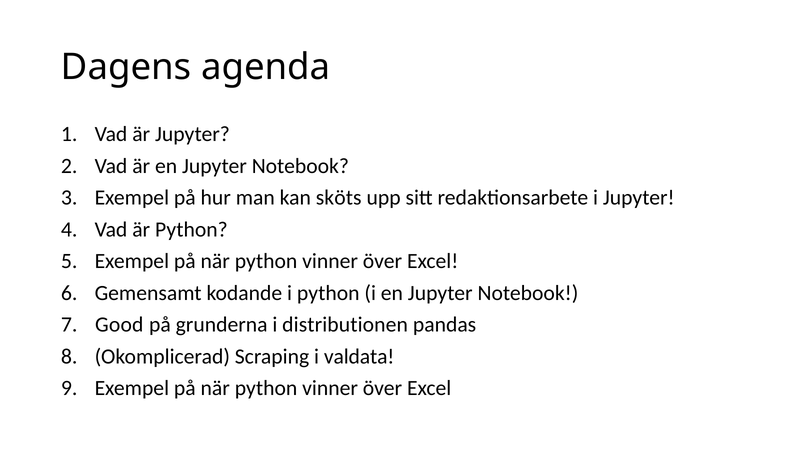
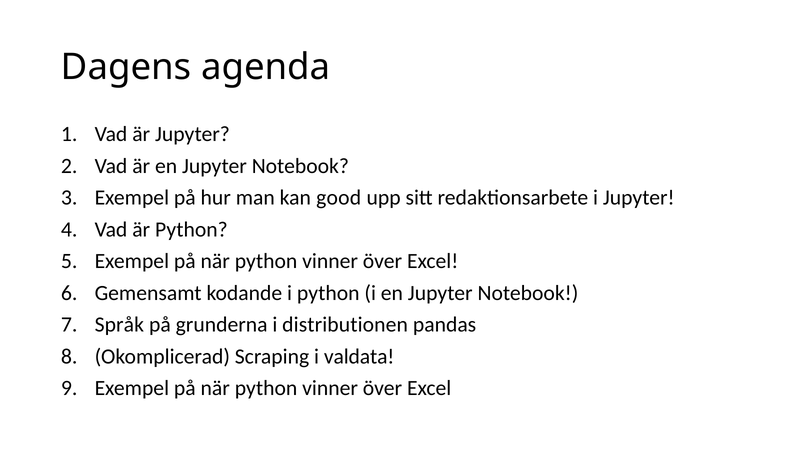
sköts: sköts -> good
Good: Good -> Språk
